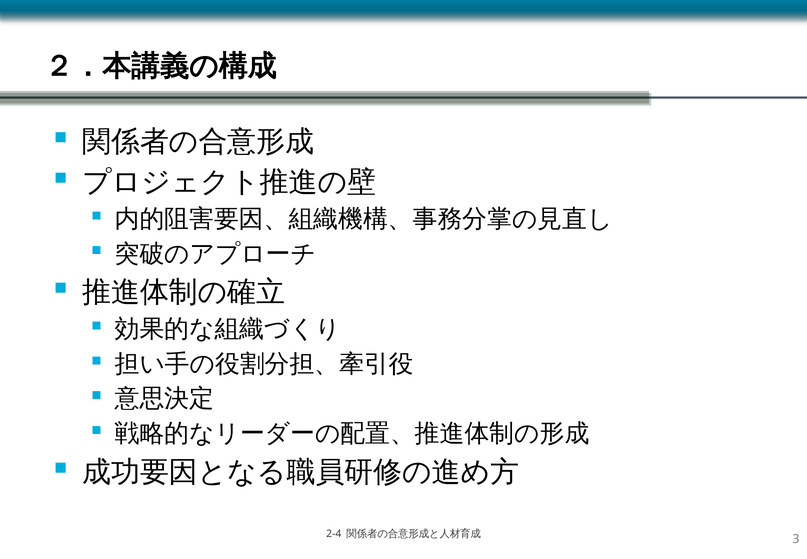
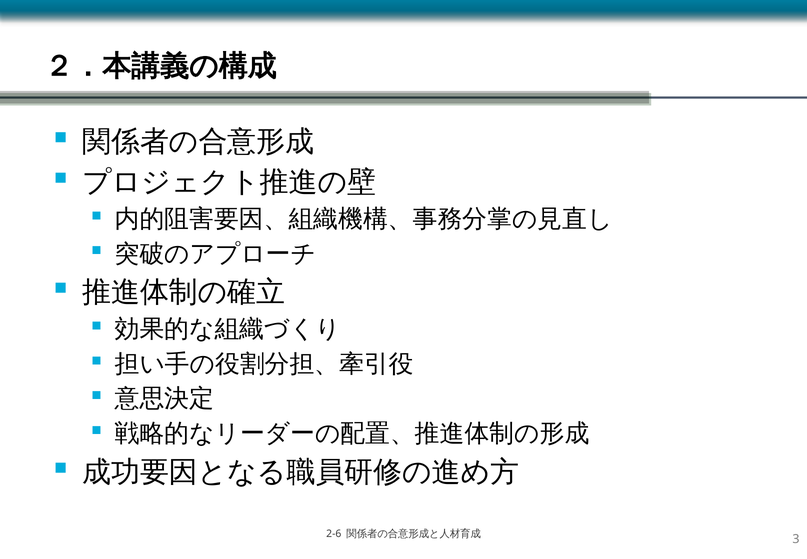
2-4: 2-4 -> 2-6
